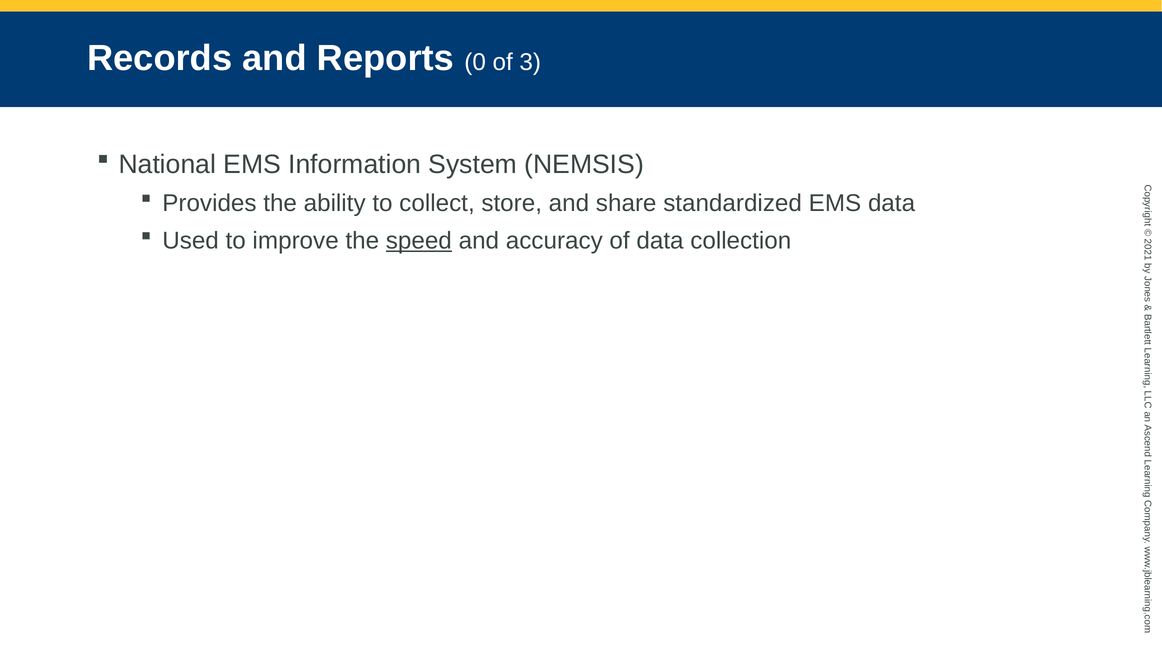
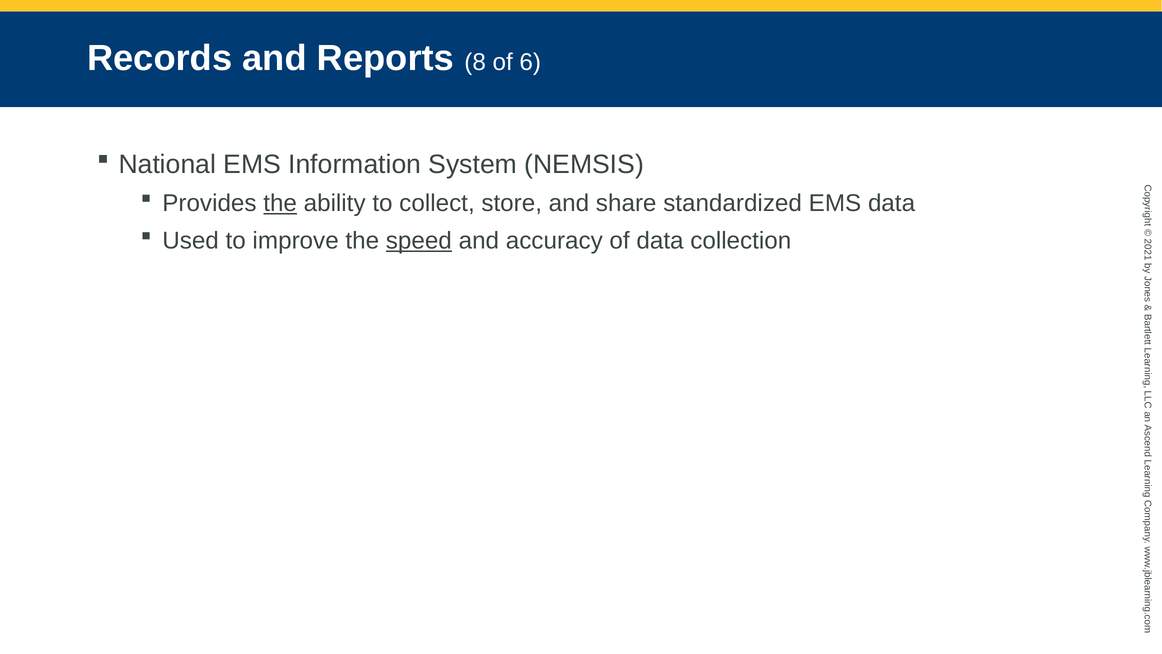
Reports 0: 0 -> 8
3: 3 -> 6
the at (280, 203) underline: none -> present
